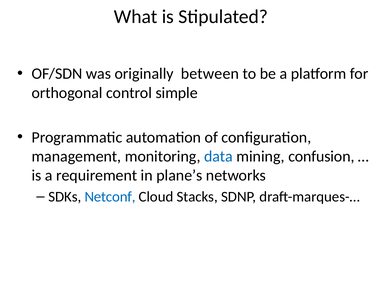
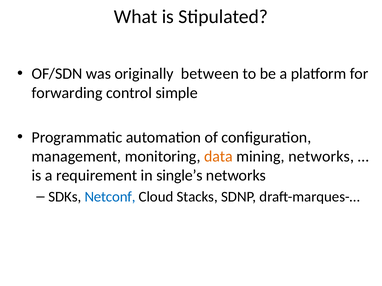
orthogonal: orthogonal -> forwarding
data colour: blue -> orange
mining confusion: confusion -> networks
plane’s: plane’s -> single’s
